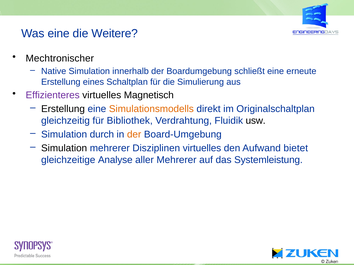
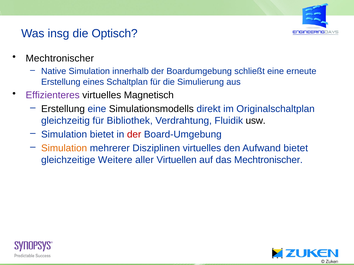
Was eine: eine -> insg
Weitere: Weitere -> Optisch
Simulationsmodells colour: orange -> black
Simulation durch: durch -> bietet
der at (134, 135) colour: orange -> red
Simulation at (64, 148) colour: black -> orange
Analyse: Analyse -> Weitere
aller Mehrerer: Mehrerer -> Virtuellen
das Systemleistung: Systemleistung -> Mechtronischer
